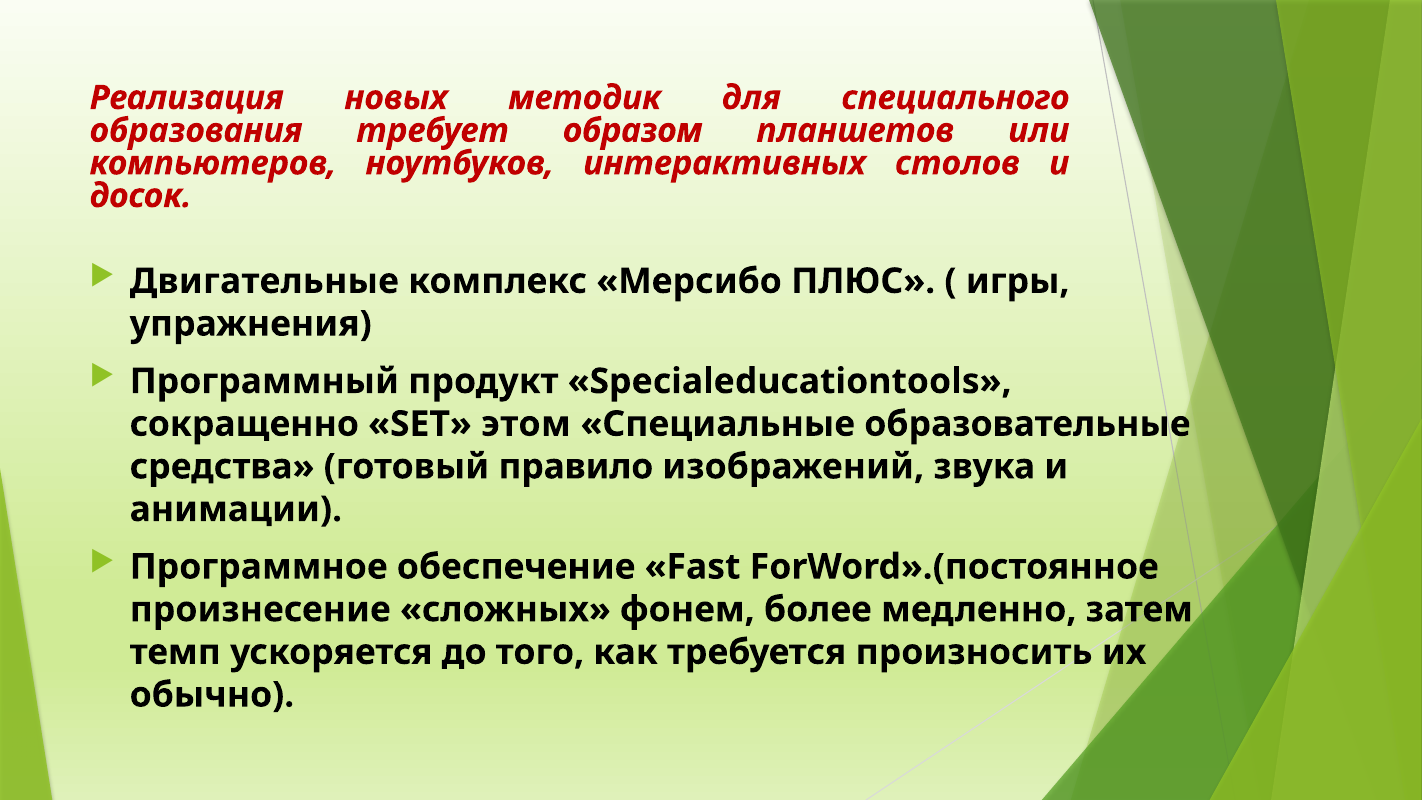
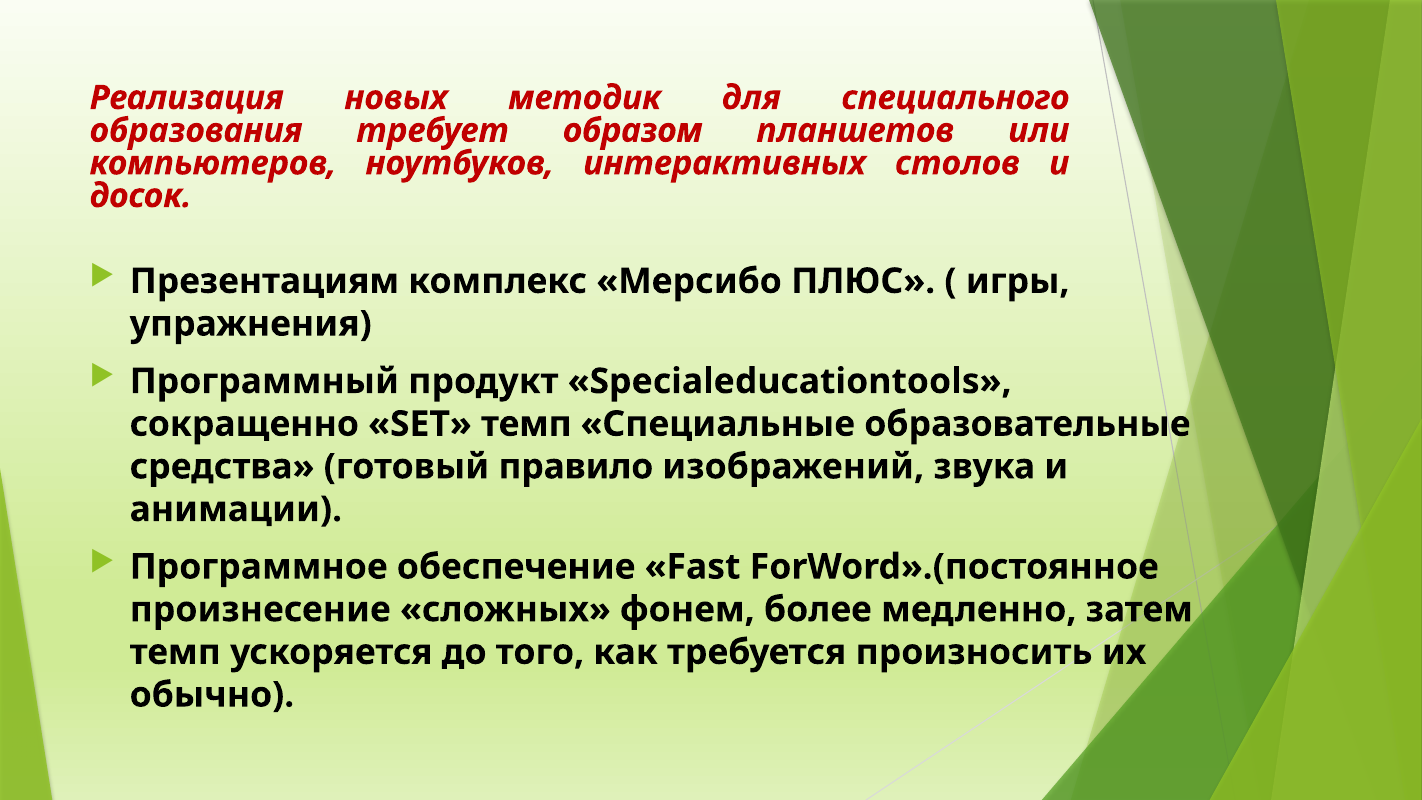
Двигательные: Двигательные -> Презентациям
SET этом: этом -> темп
